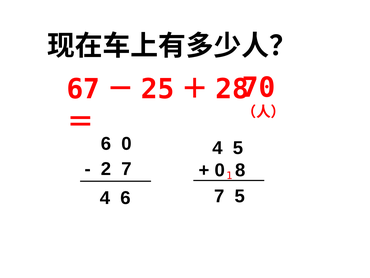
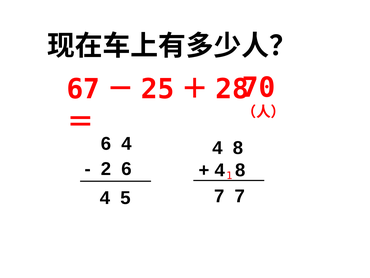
6 0: 0 -> 4
5 at (238, 148): 5 -> 8
2 7: 7 -> 6
0 at (220, 170): 0 -> 4
7 5: 5 -> 7
4 6: 6 -> 5
